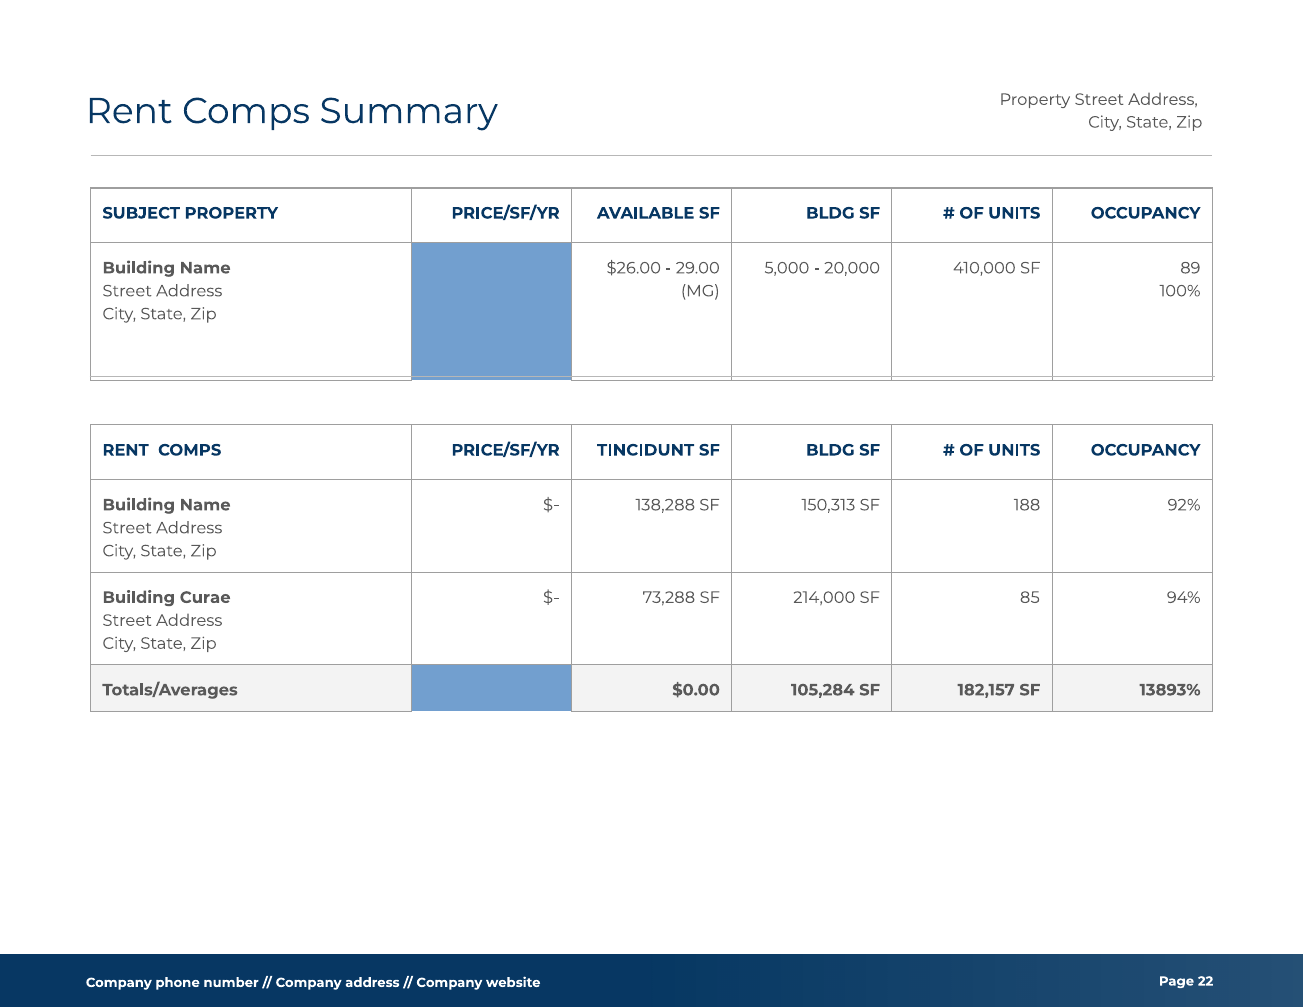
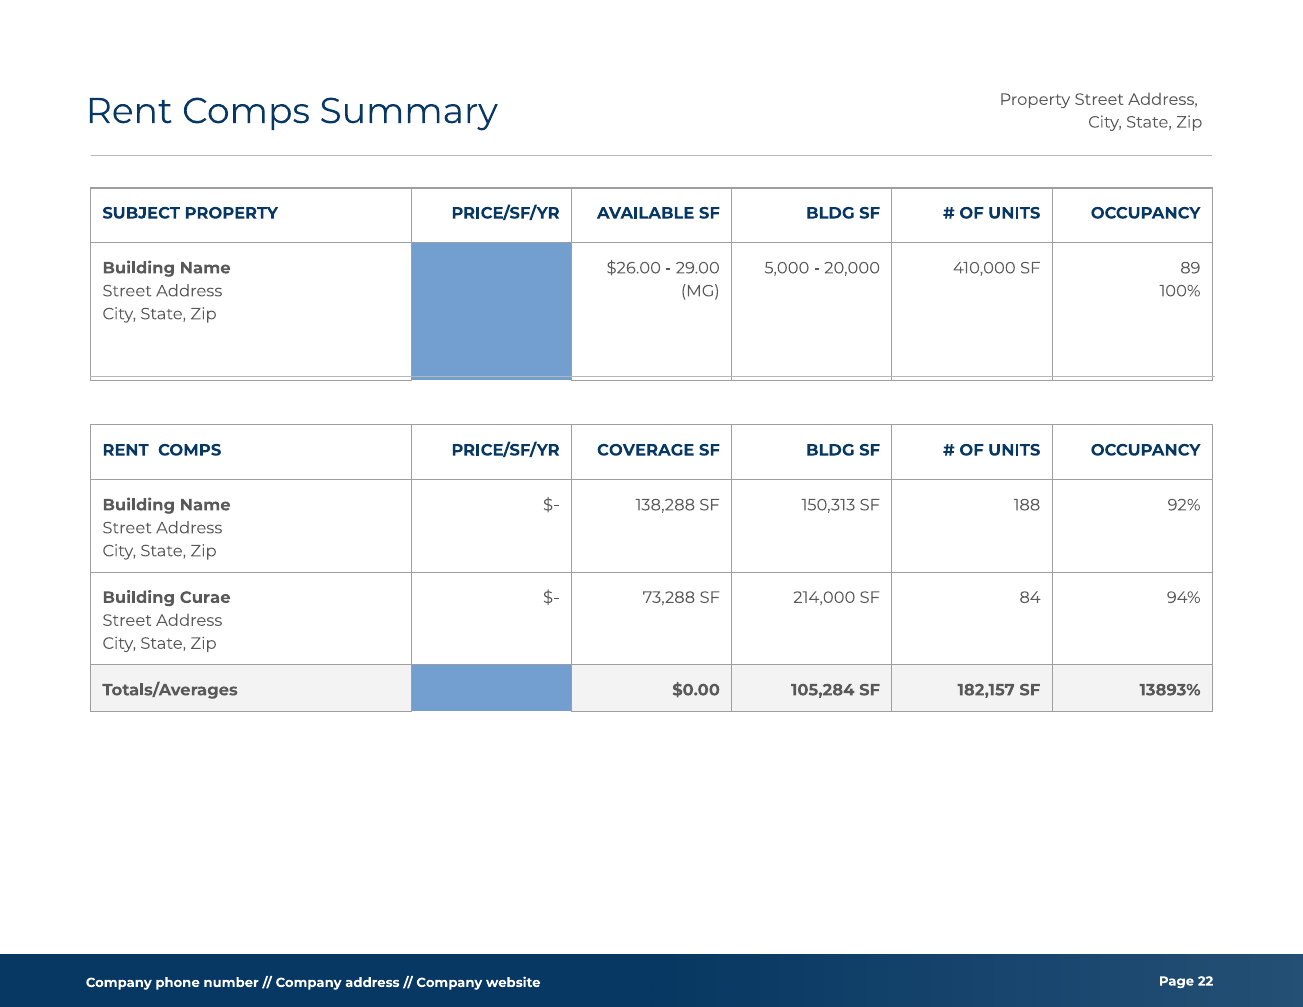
TINCIDUNT: TINCIDUNT -> COVERAGE
85: 85 -> 84
